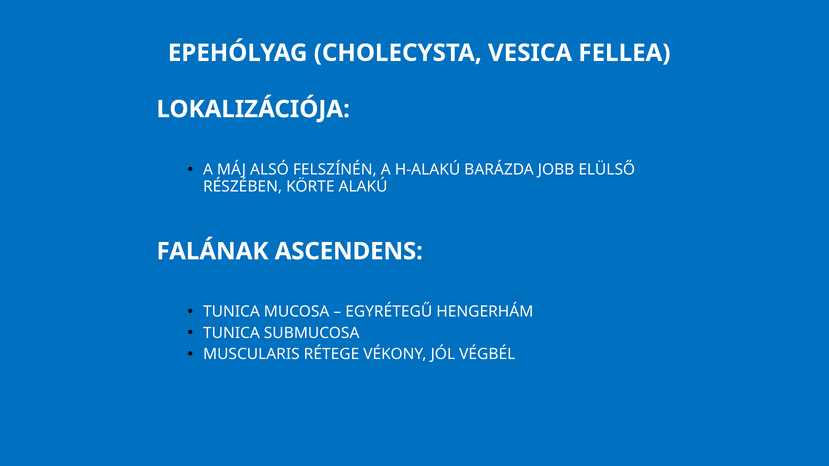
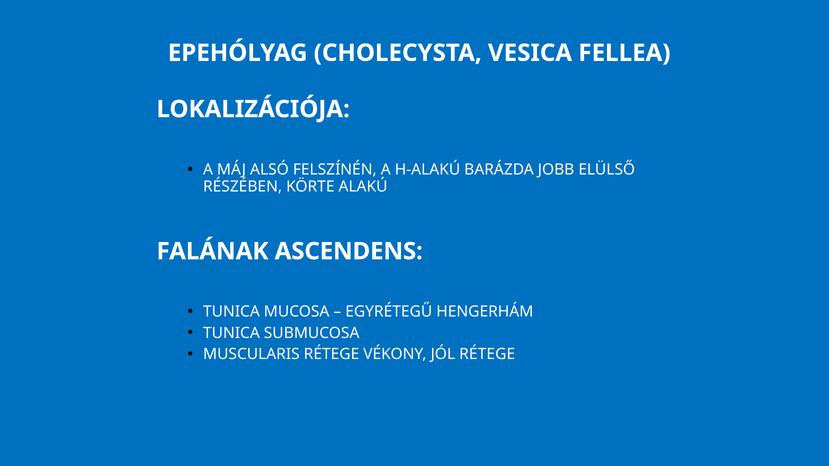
JÓL VÉGBÉL: VÉGBÉL -> RÉTEGE
